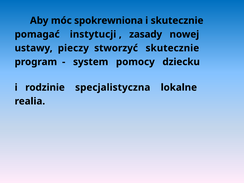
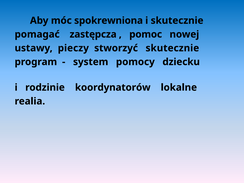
instytucji: instytucji -> zastępcza
zasady: zasady -> pomoc
specjalistyczna: specjalistyczna -> koordynatorów
